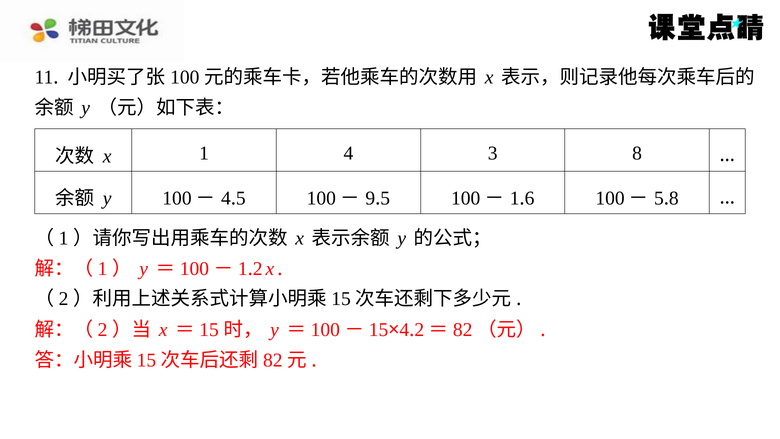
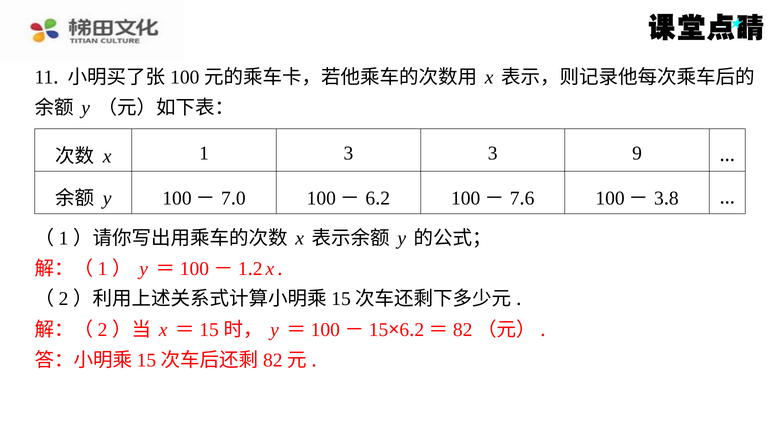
1 4: 4 -> 3
3 8: 8 -> 9
4 at (226, 198): 4 -> 7
5 at (241, 198): 5 -> 0
9 at (370, 198): 9 -> 6
5 at (385, 198): 5 -> 2
1 at (515, 198): 1 -> 7
5 at (659, 198): 5 -> 3
4 at (404, 329): 4 -> 6
